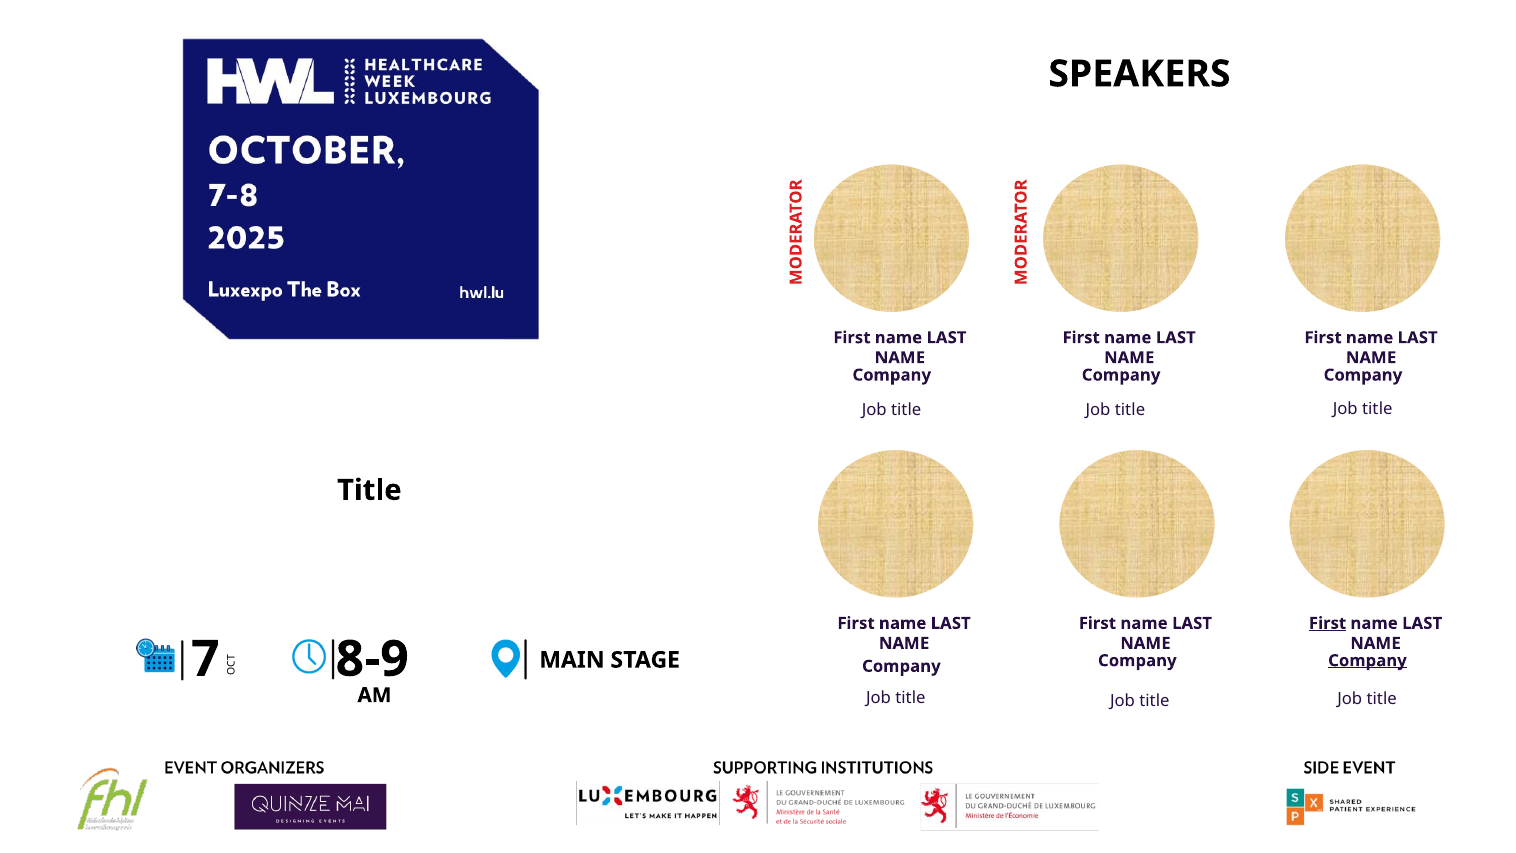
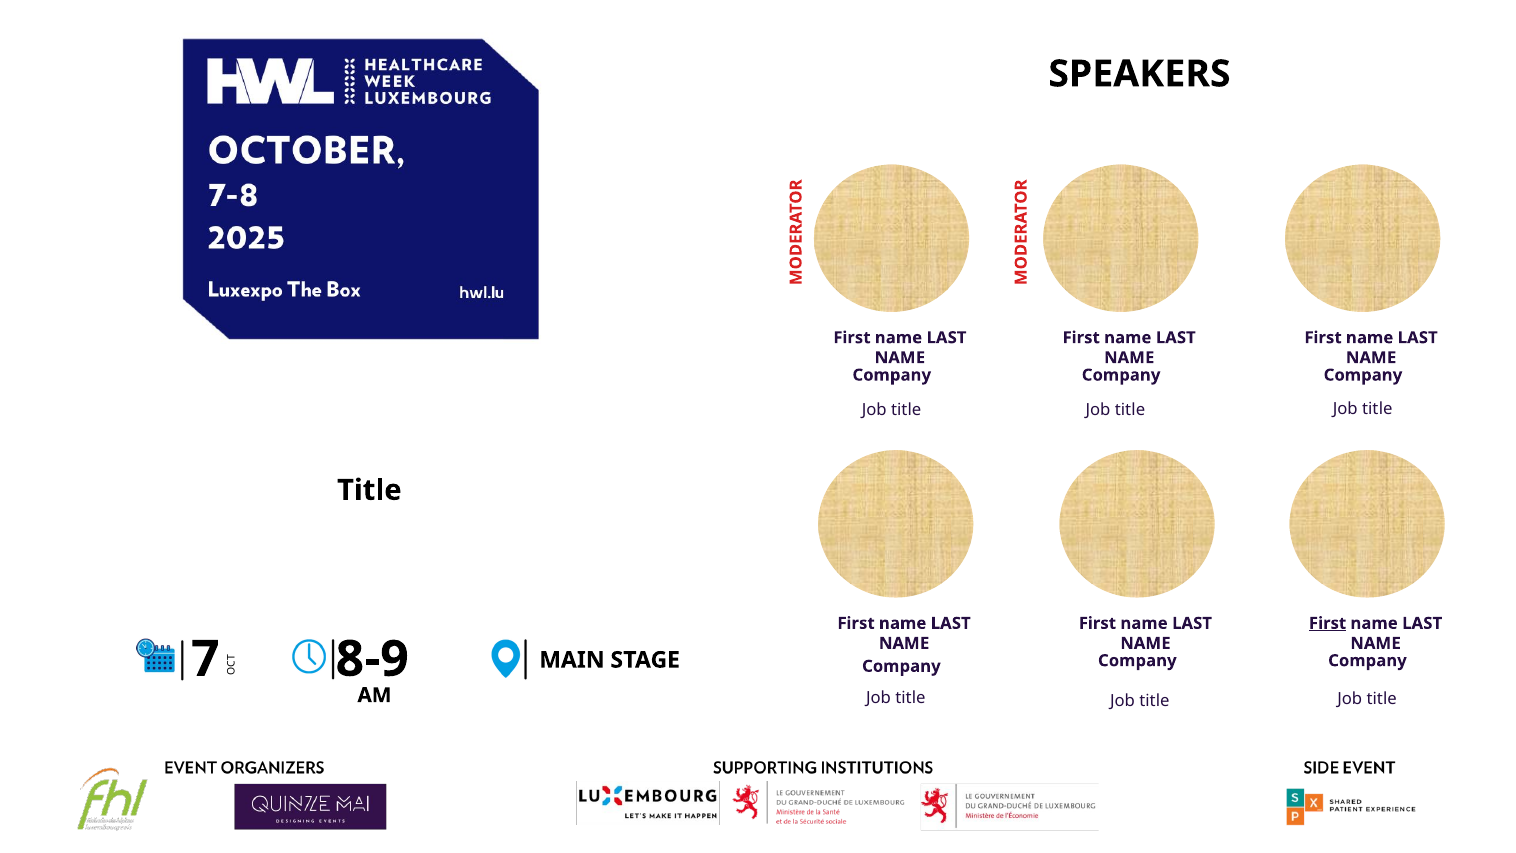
Company at (1367, 661) underline: present -> none
